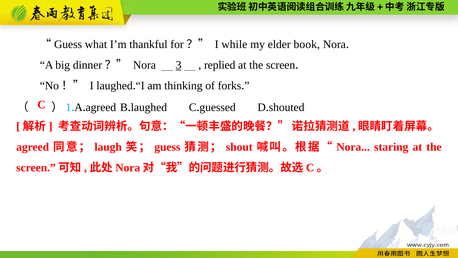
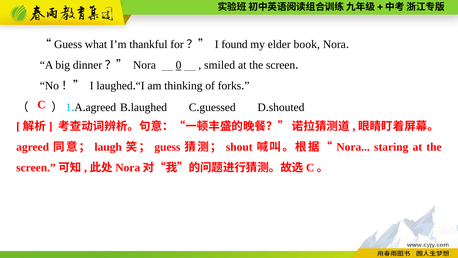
while: while -> found
3: 3 -> 0
replied: replied -> smiled
